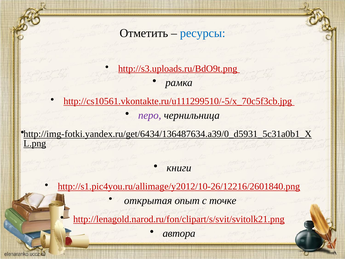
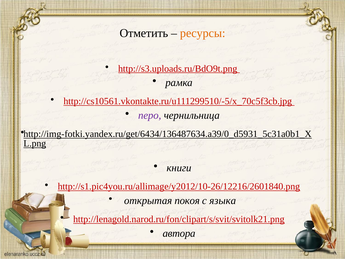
ресурсы colour: blue -> orange
опыт: опыт -> покоя
точке: точке -> языка
